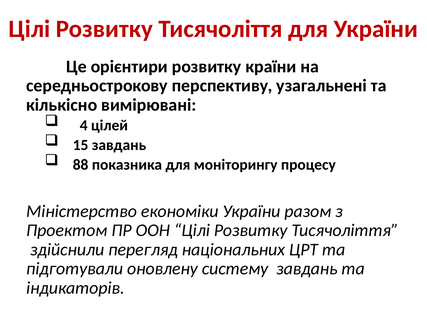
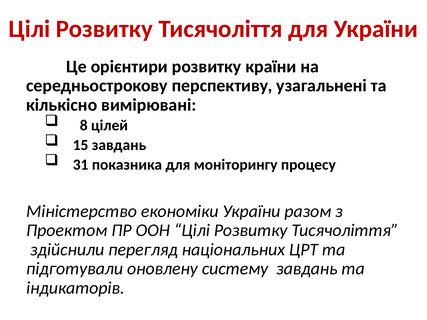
4: 4 -> 8
88: 88 -> 31
